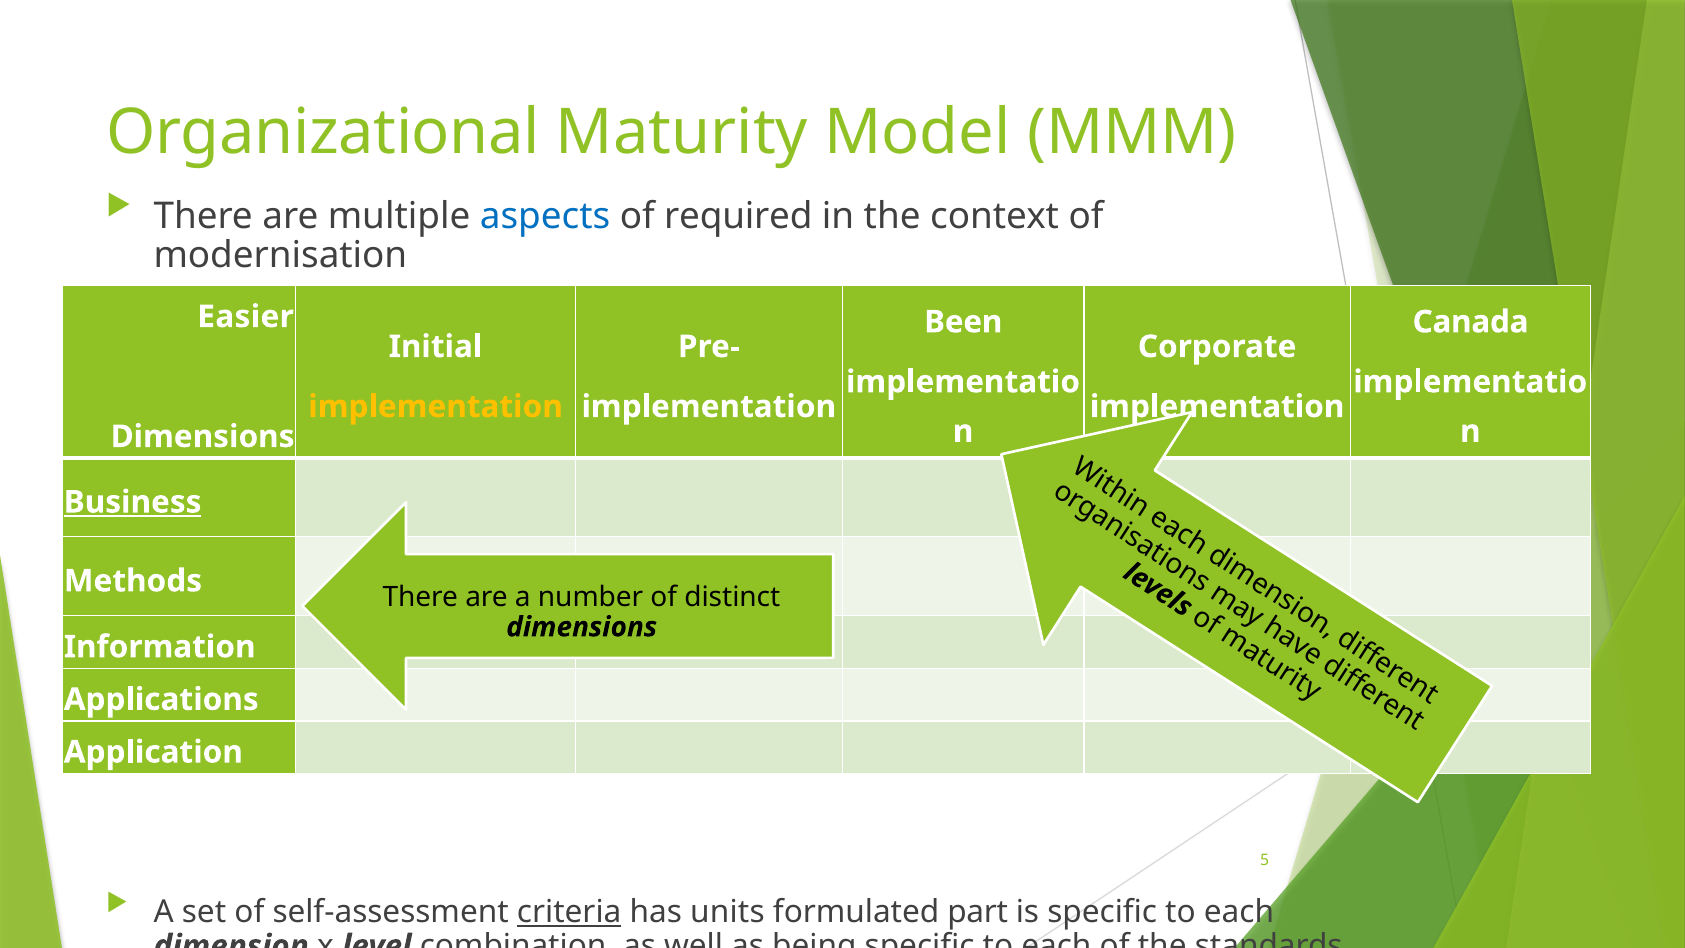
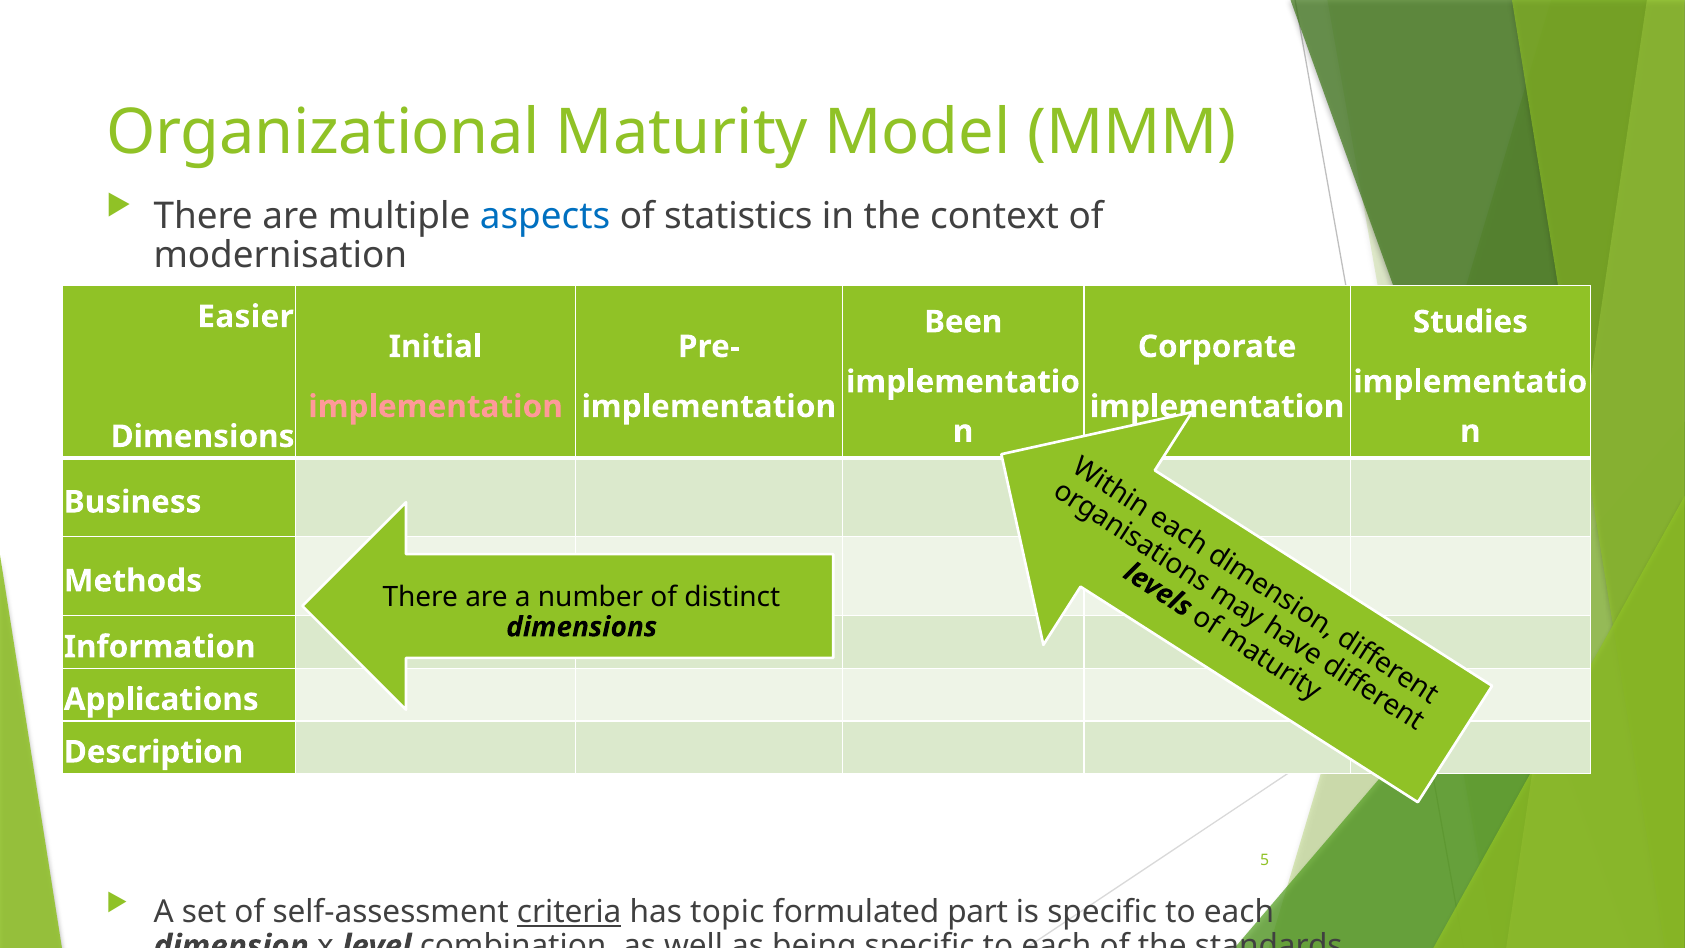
required: required -> statistics
Canada: Canada -> Studies
implementation at (436, 407) colour: yellow -> pink
Business underline: present -> none
Application: Application -> Description
units: units -> topic
